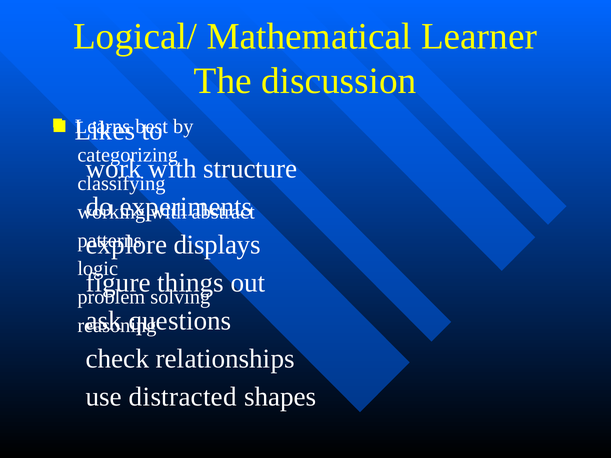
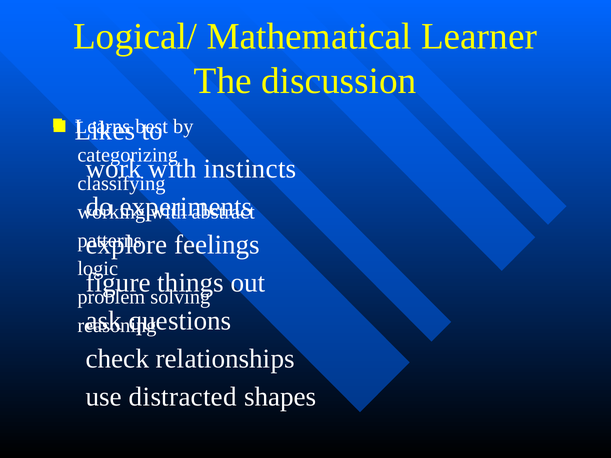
structure: structure -> instincts
displays: displays -> feelings
